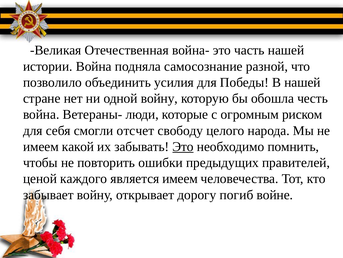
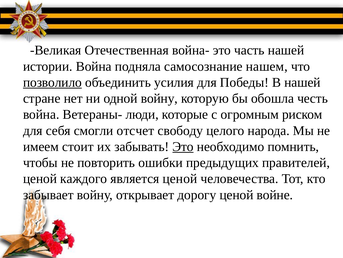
разной: разной -> нашем
позволило underline: none -> present
какой: какой -> стоит
является имеем: имеем -> ценой
дорогу погиб: погиб -> ценой
